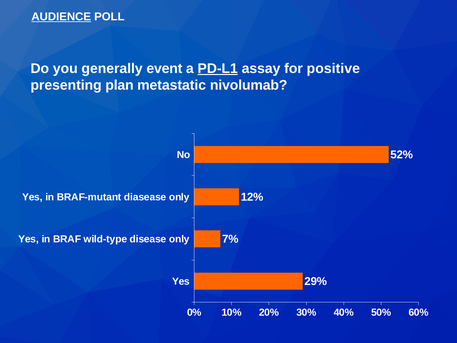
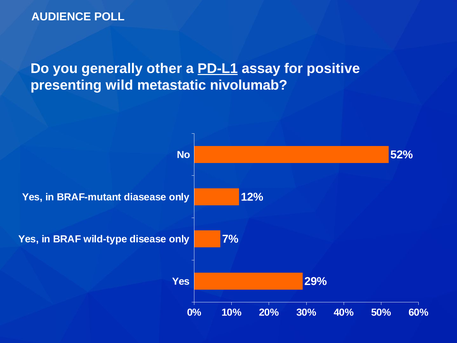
AUDIENCE underline: present -> none
event: event -> other
plan: plan -> wild
